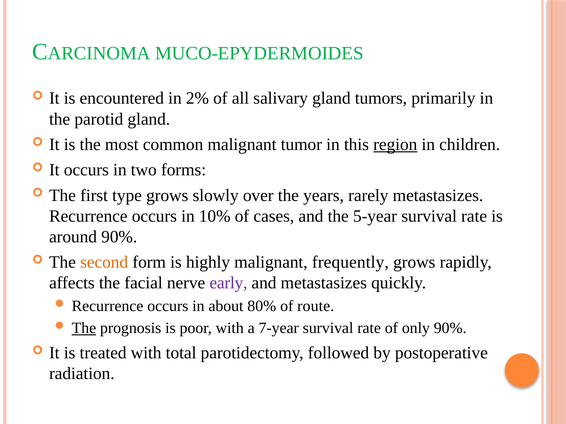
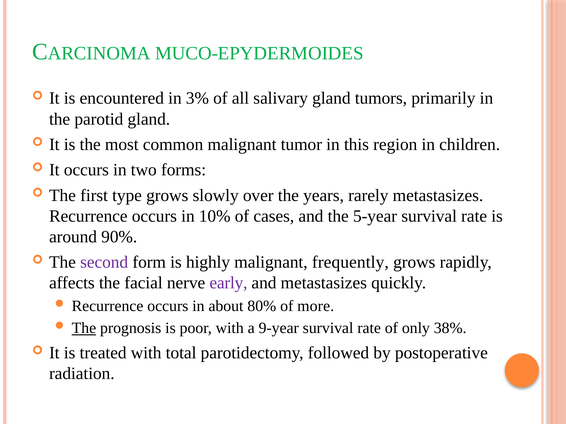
2%: 2% -> 3%
region underline: present -> none
second colour: orange -> purple
route: route -> more
7-year: 7-year -> 9-year
only 90%: 90% -> 38%
